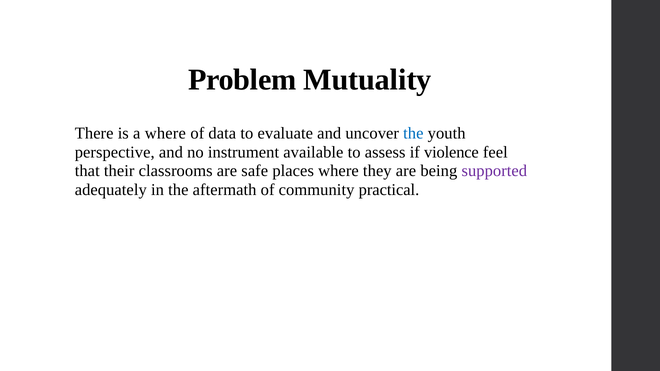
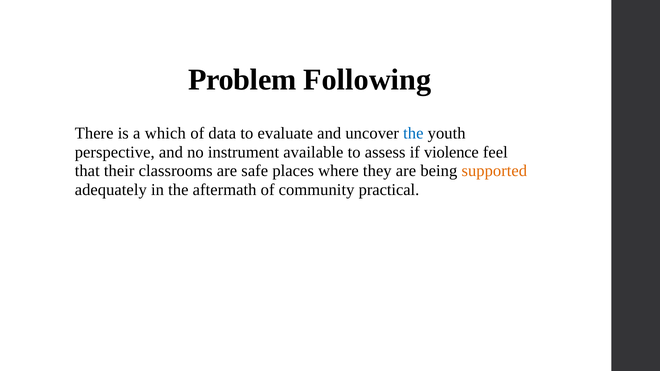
Mutuality: Mutuality -> Following
a where: where -> which
supported colour: purple -> orange
